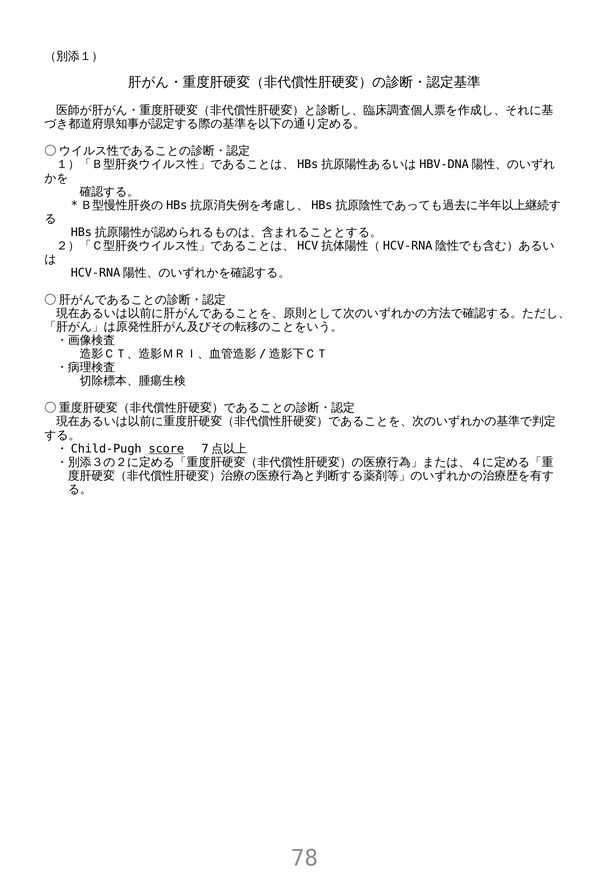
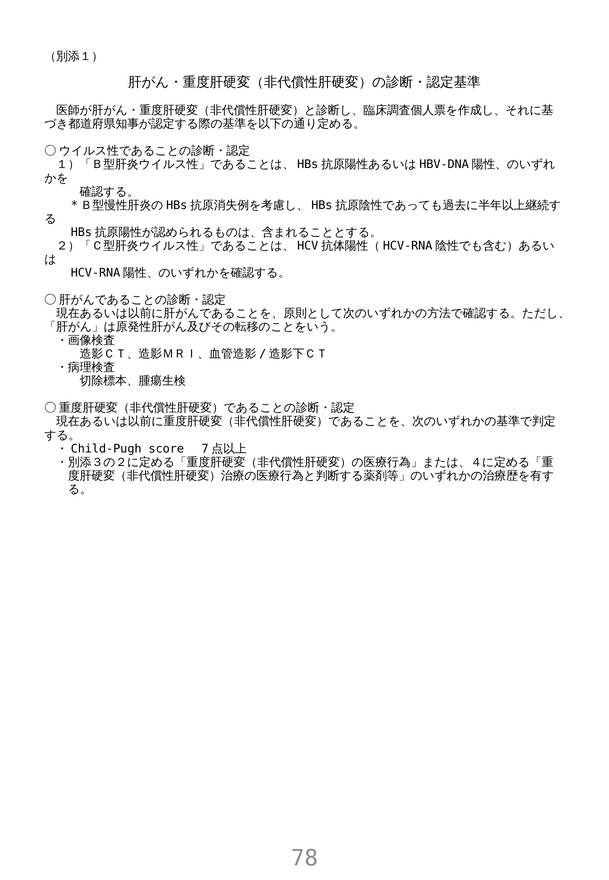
score underline: present -> none
